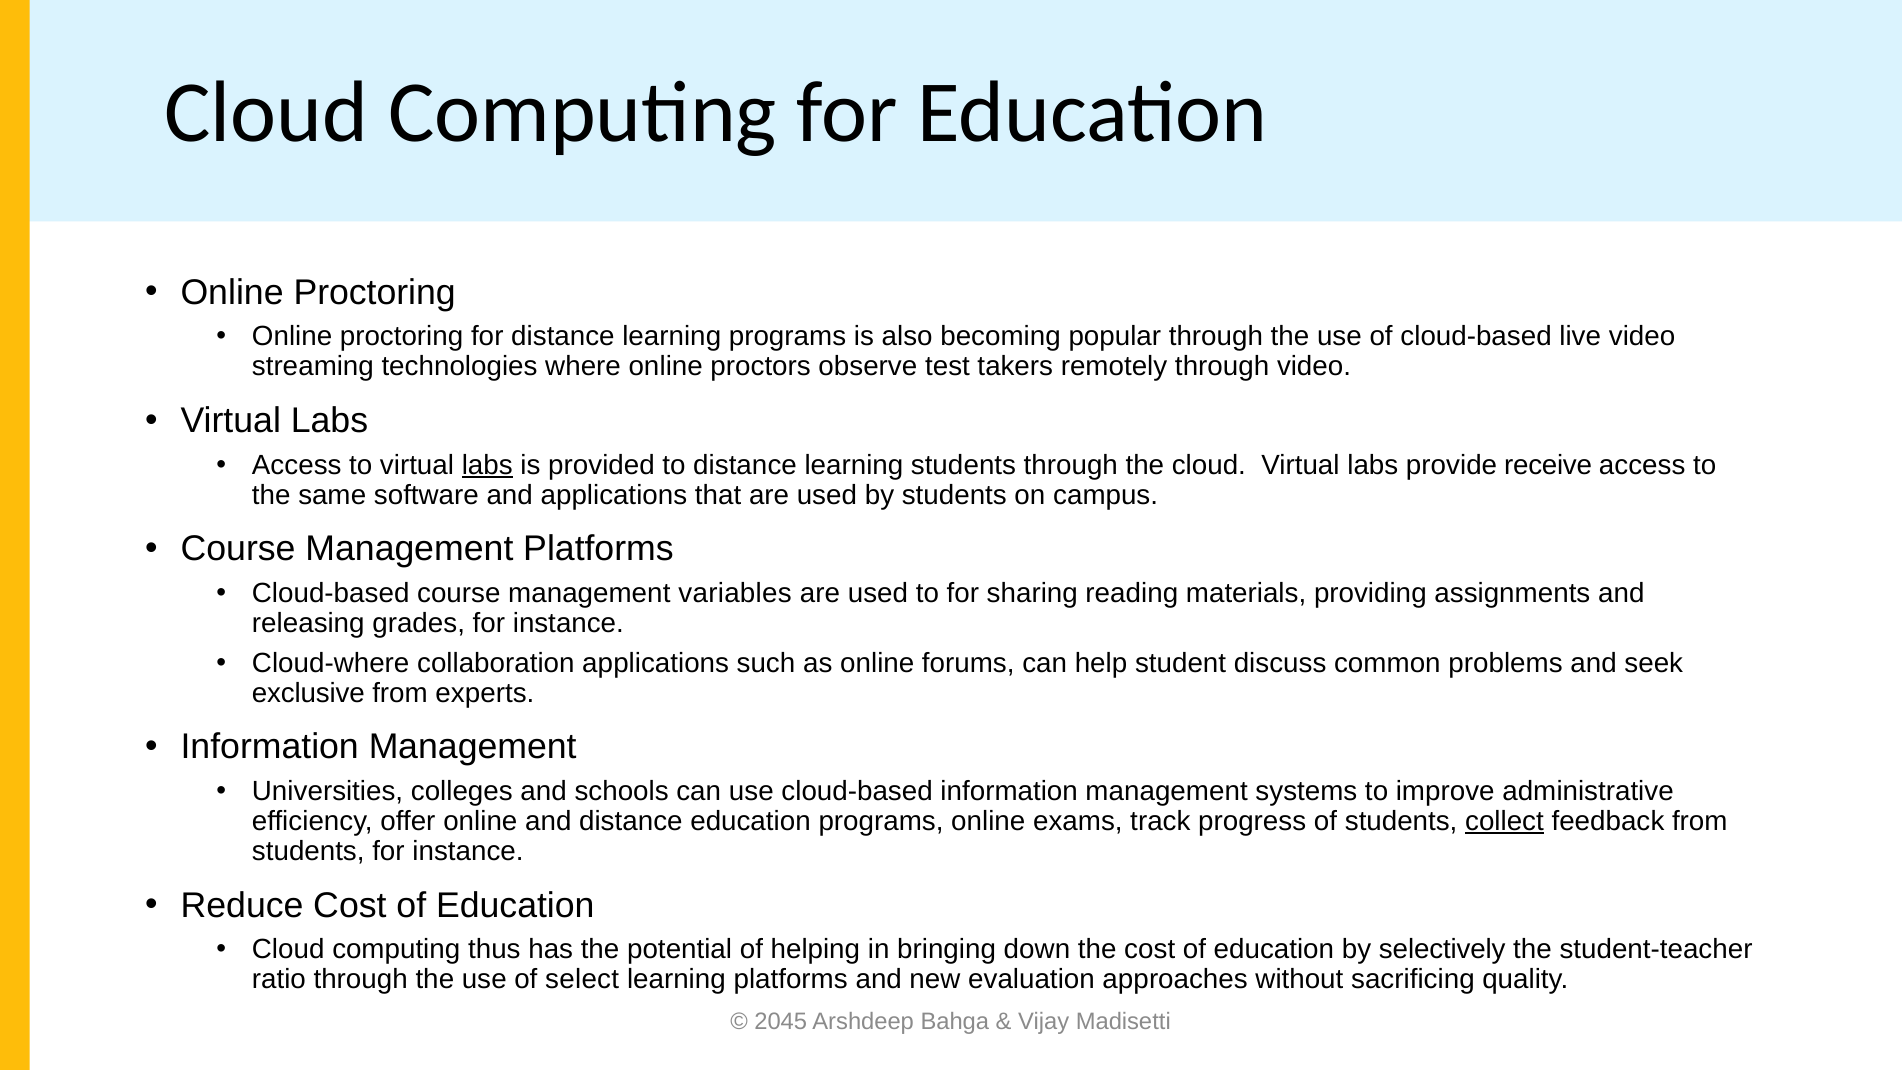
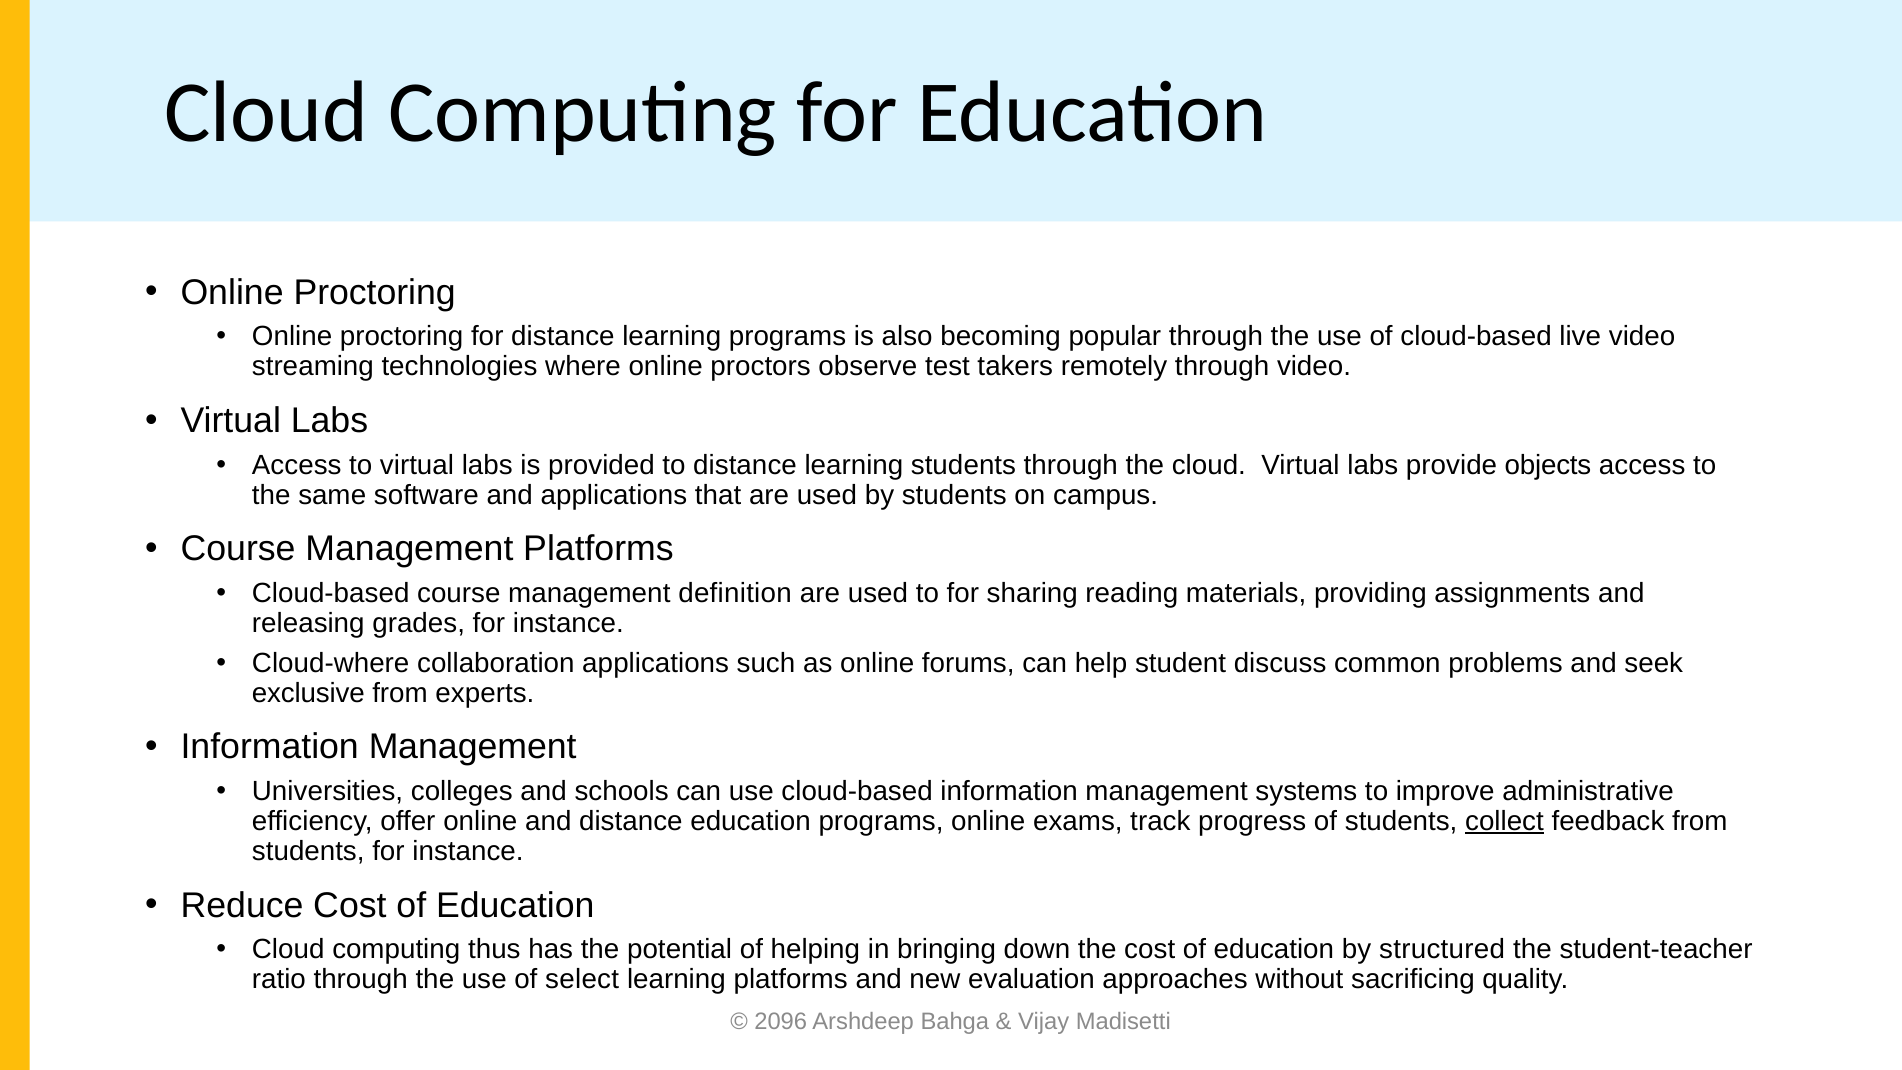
labs at (487, 465) underline: present -> none
receive: receive -> objects
variables: variables -> definition
selectively: selectively -> structured
2045: 2045 -> 2096
